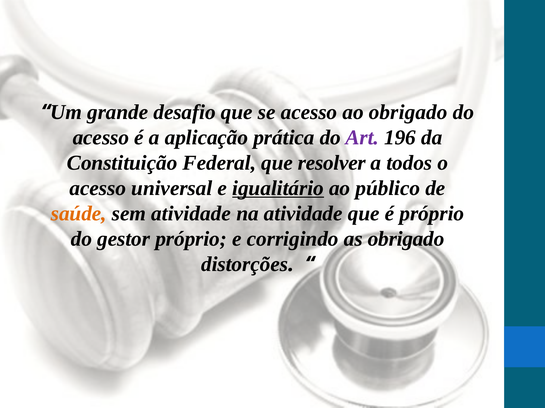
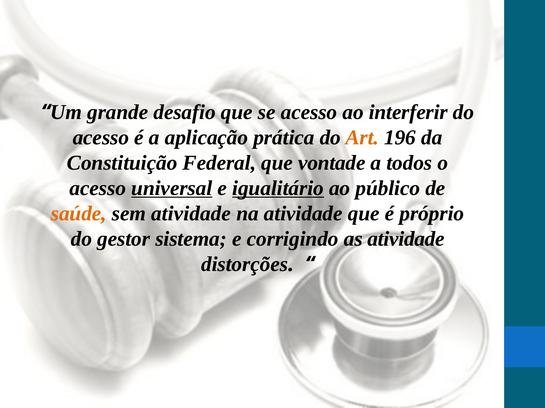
ao obrigado: obrigado -> interferir
Art colour: purple -> orange
resolver: resolver -> vontade
universal underline: none -> present
gestor próprio: próprio -> sistema
as obrigado: obrigado -> atividade
